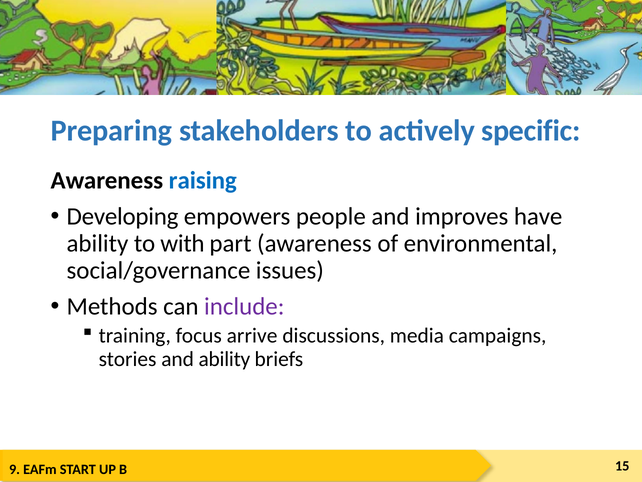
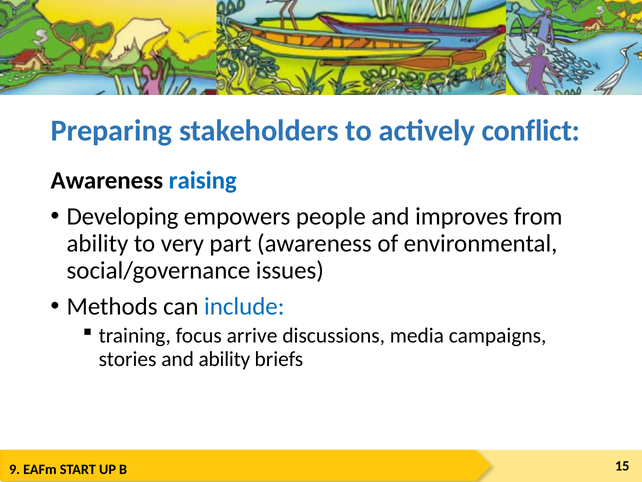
specific: specific -> conflict
have: have -> from
with: with -> very
include colour: purple -> blue
